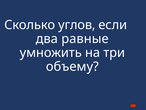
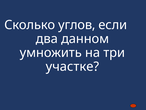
равные: равные -> данном
объему: объему -> участке
